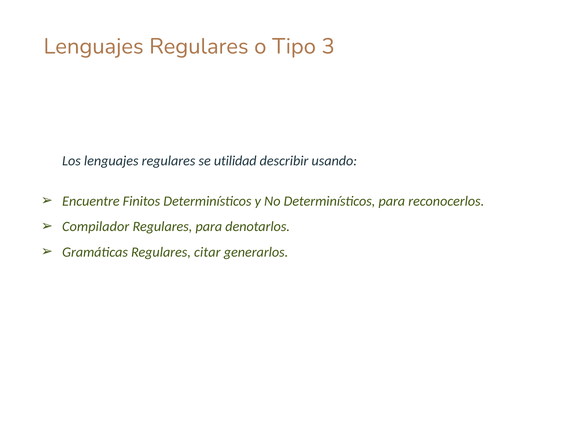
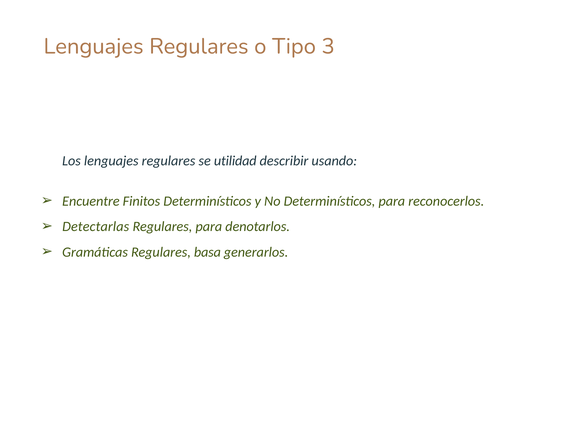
Compilador: Compilador -> Detectarlas
citar: citar -> basa
